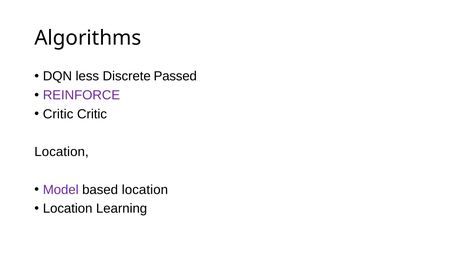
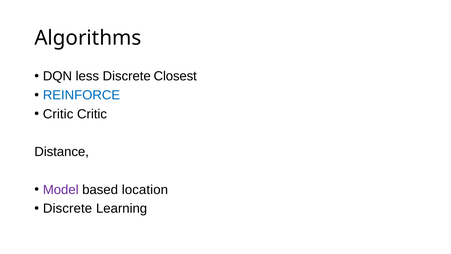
Passed: Passed -> Closest
REINFORCE colour: purple -> blue
Location at (62, 152): Location -> Distance
Location at (68, 208): Location -> Discrete
